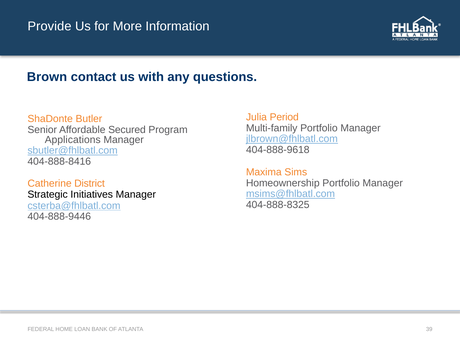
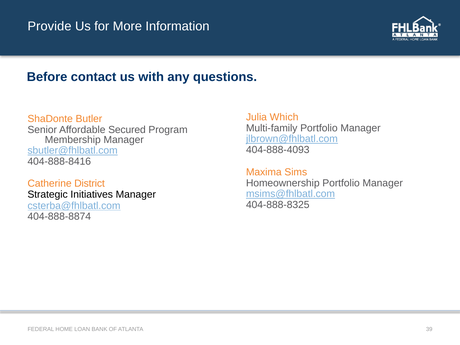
Brown: Brown -> Before
Period: Period -> Which
Applications: Applications -> Membership
404-888-9618: 404-888-9618 -> 404-888-4093
404-888-9446: 404-888-9446 -> 404-888-8874
